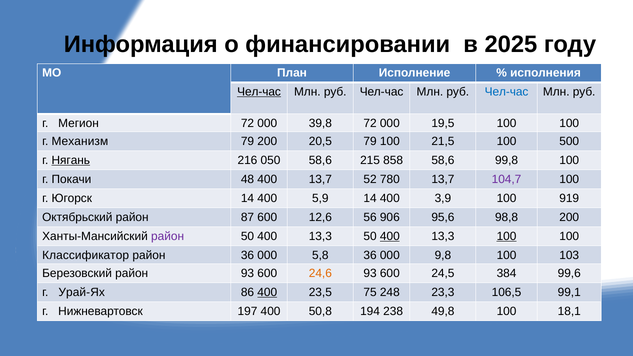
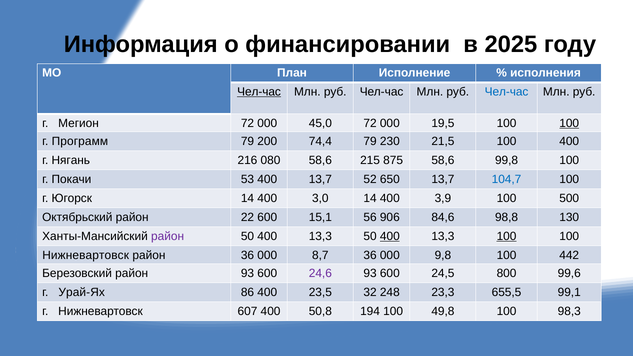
39,8: 39,8 -> 45,0
100 at (569, 123) underline: none -> present
Механизм: Механизм -> Программ
20,5: 20,5 -> 74,4
79 100: 100 -> 230
100 500: 500 -> 400
Нягань underline: present -> none
050: 050 -> 080
858: 858 -> 875
48: 48 -> 53
780: 780 -> 650
104,7 colour: purple -> blue
5,9: 5,9 -> 3,0
919: 919 -> 500
87: 87 -> 22
12,6: 12,6 -> 15,1
95,6: 95,6 -> 84,6
98,8 200: 200 -> 130
Классификатор at (86, 255): Классификатор -> Нижневартовск
5,8: 5,8 -> 8,7
103: 103 -> 442
24,6 colour: orange -> purple
384: 384 -> 800
400 at (267, 292) underline: present -> none
75: 75 -> 32
106,5: 106,5 -> 655,5
197: 197 -> 607
194 238: 238 -> 100
18,1: 18,1 -> 98,3
